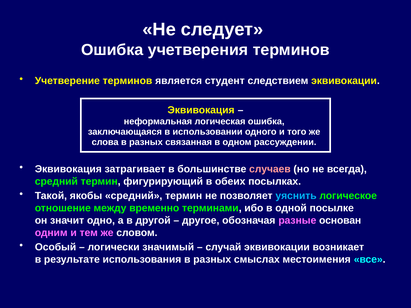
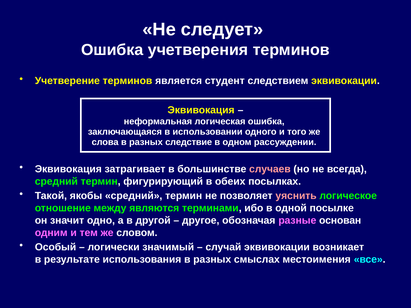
связанная: связанная -> следствие
уяснить colour: light blue -> pink
временно: временно -> являются
